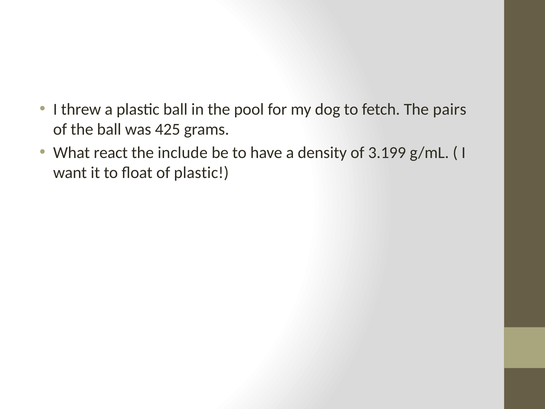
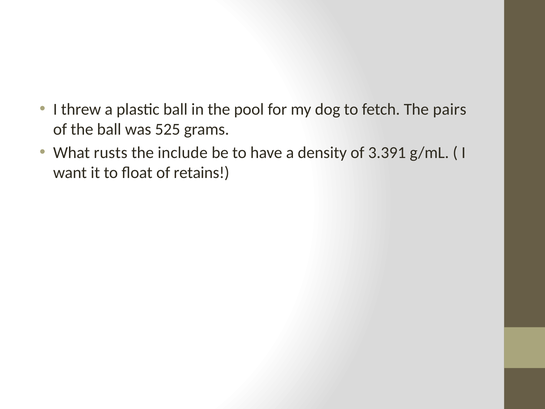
425: 425 -> 525
react: react -> rusts
3.199: 3.199 -> 3.391
of plastic: plastic -> retains
